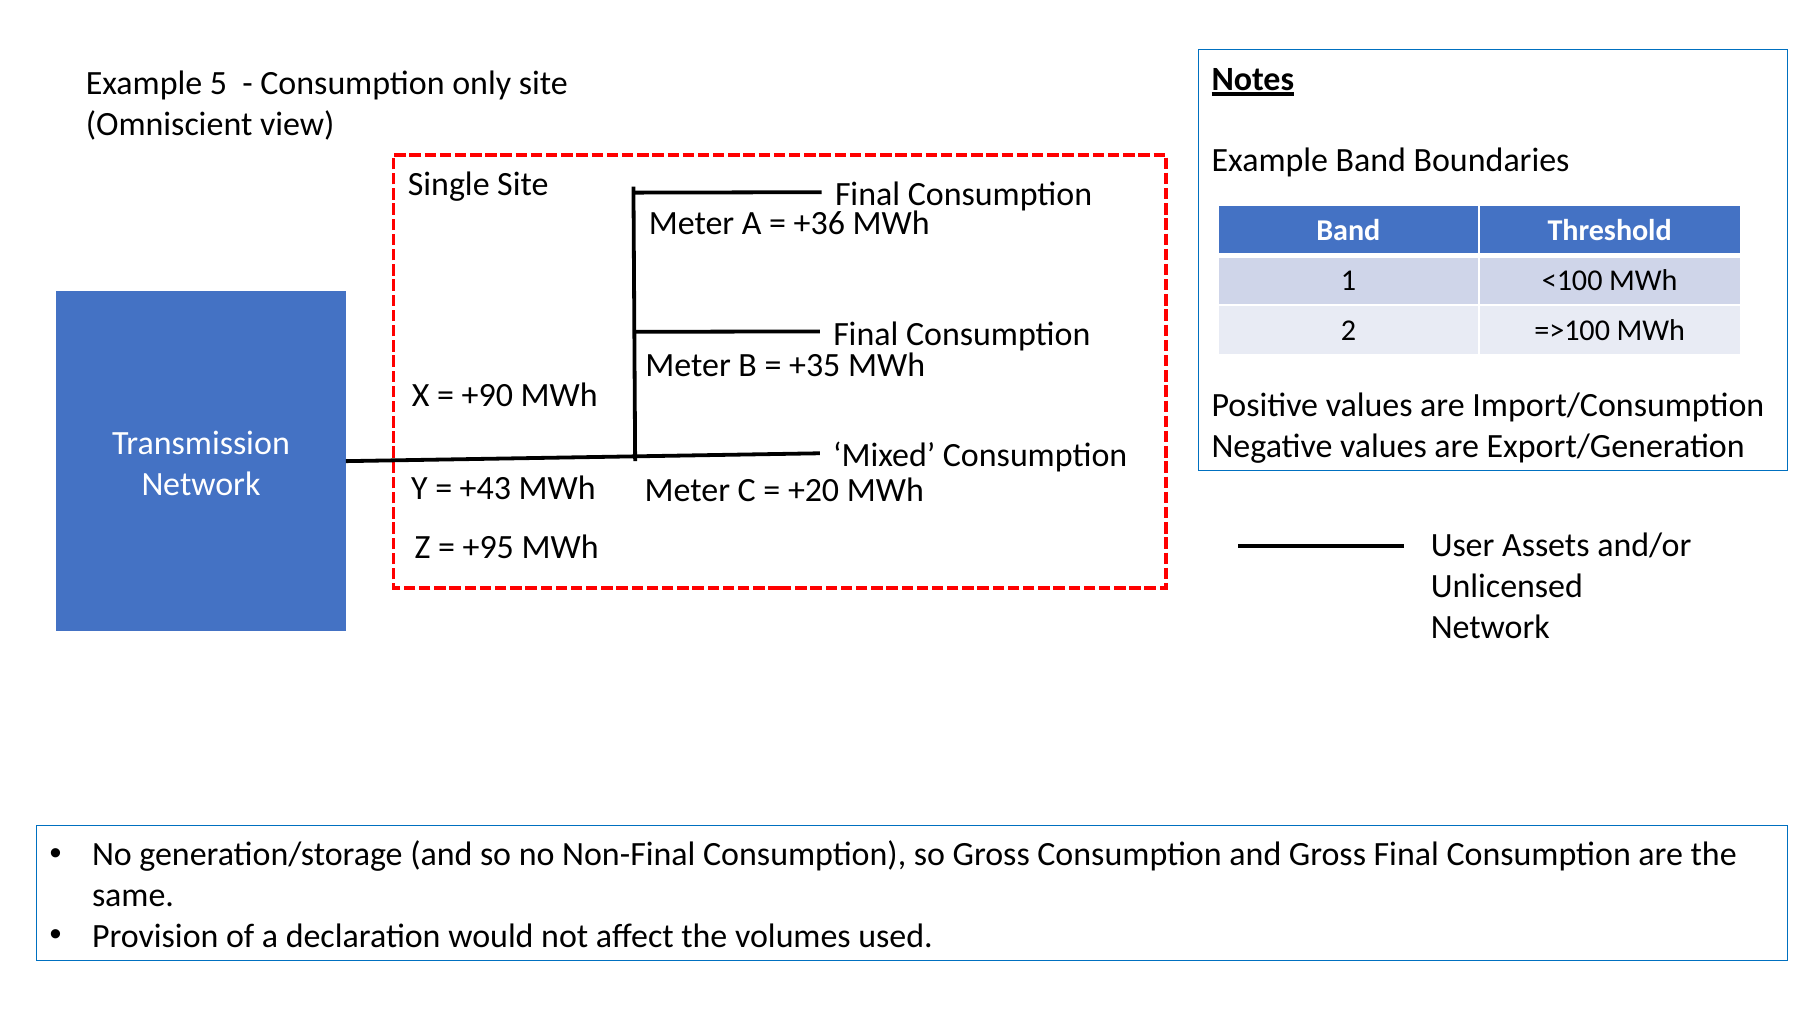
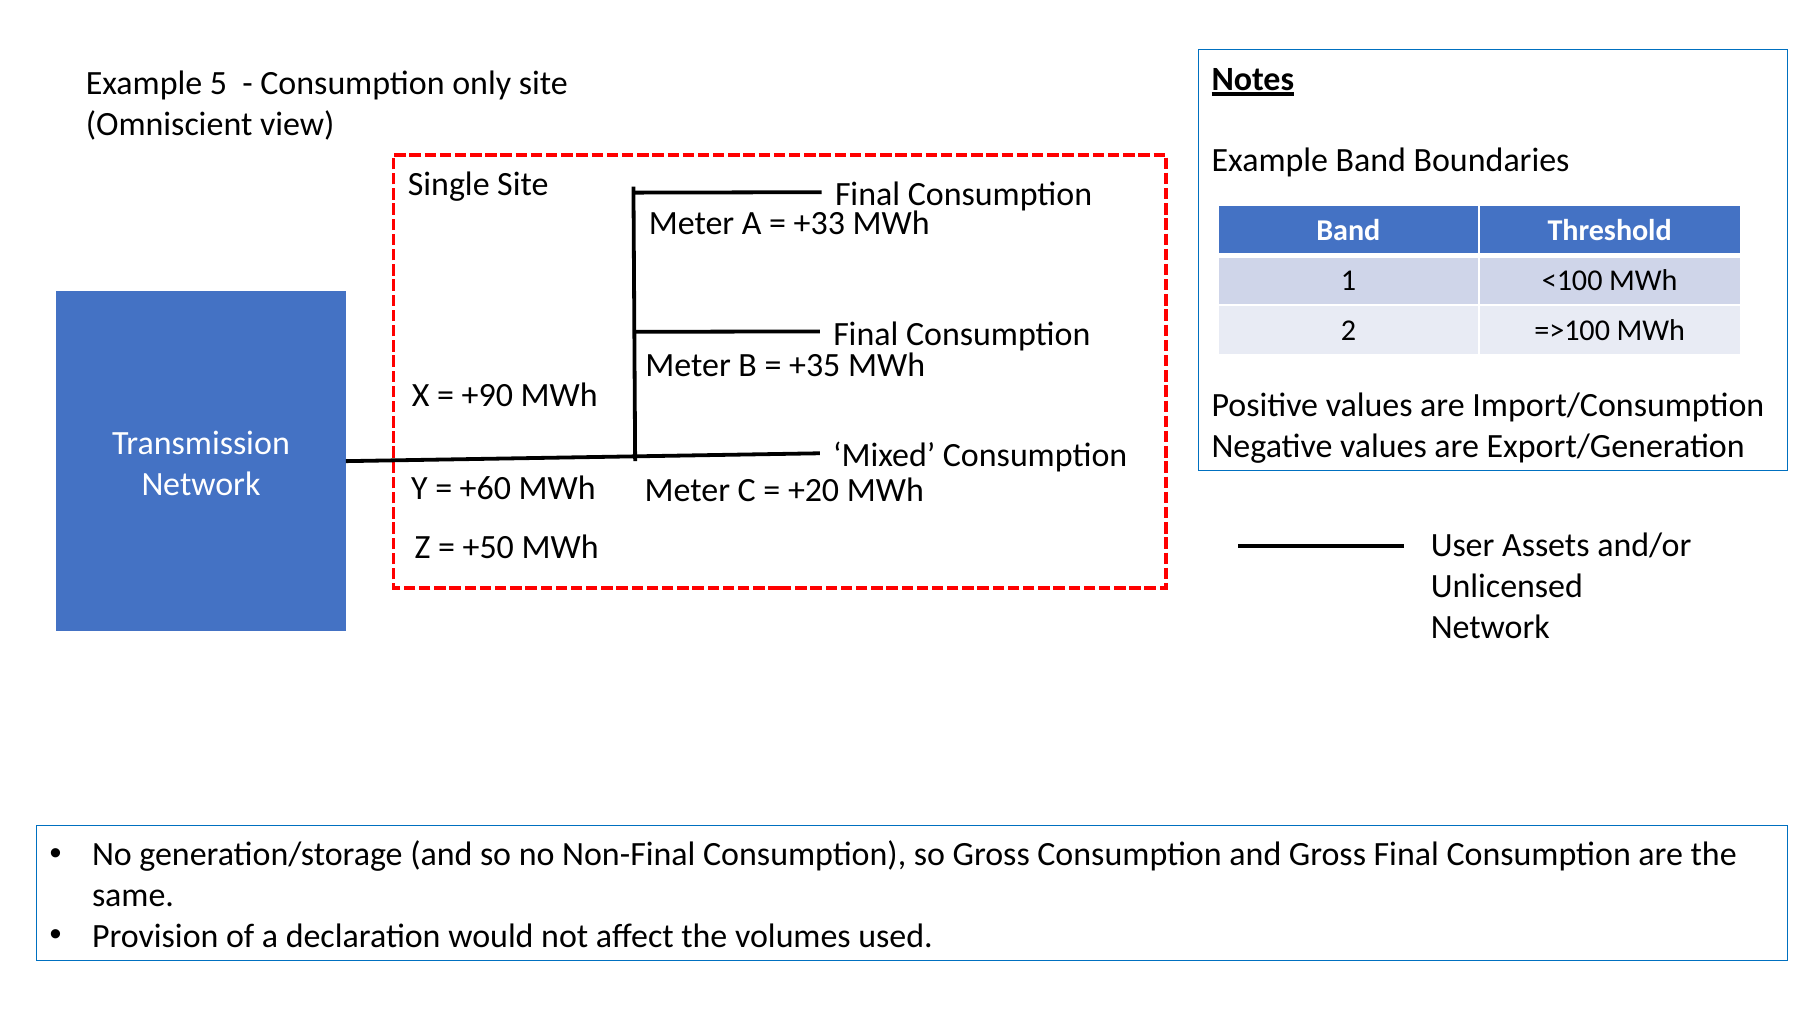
+36: +36 -> +33
+43: +43 -> +60
+95: +95 -> +50
